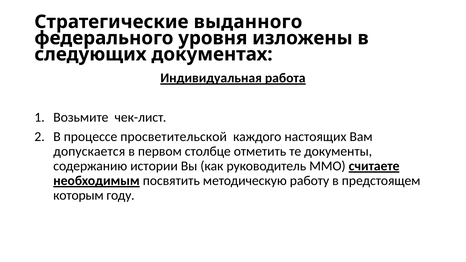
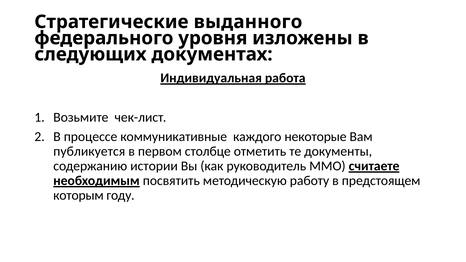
просветительской: просветительской -> коммуникативные
настоящих: настоящих -> некоторые
допускается: допускается -> публикуется
